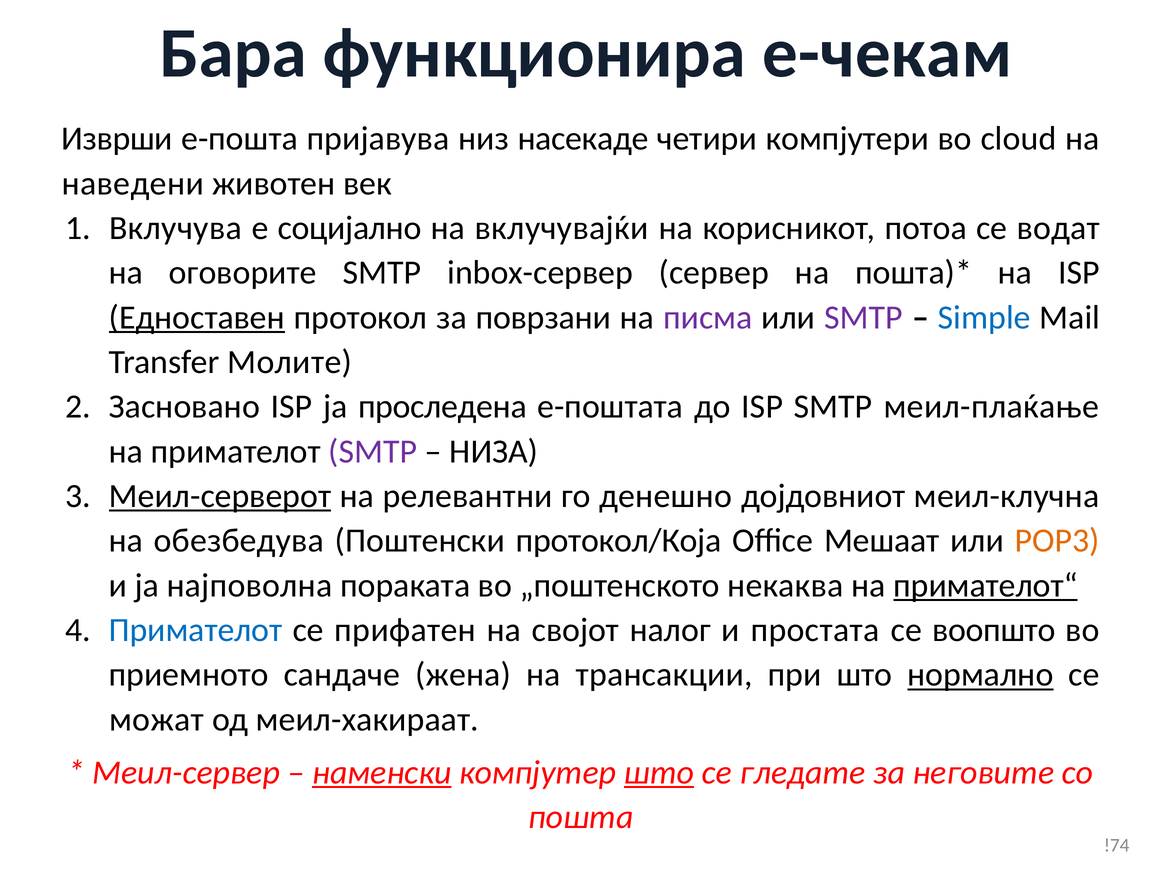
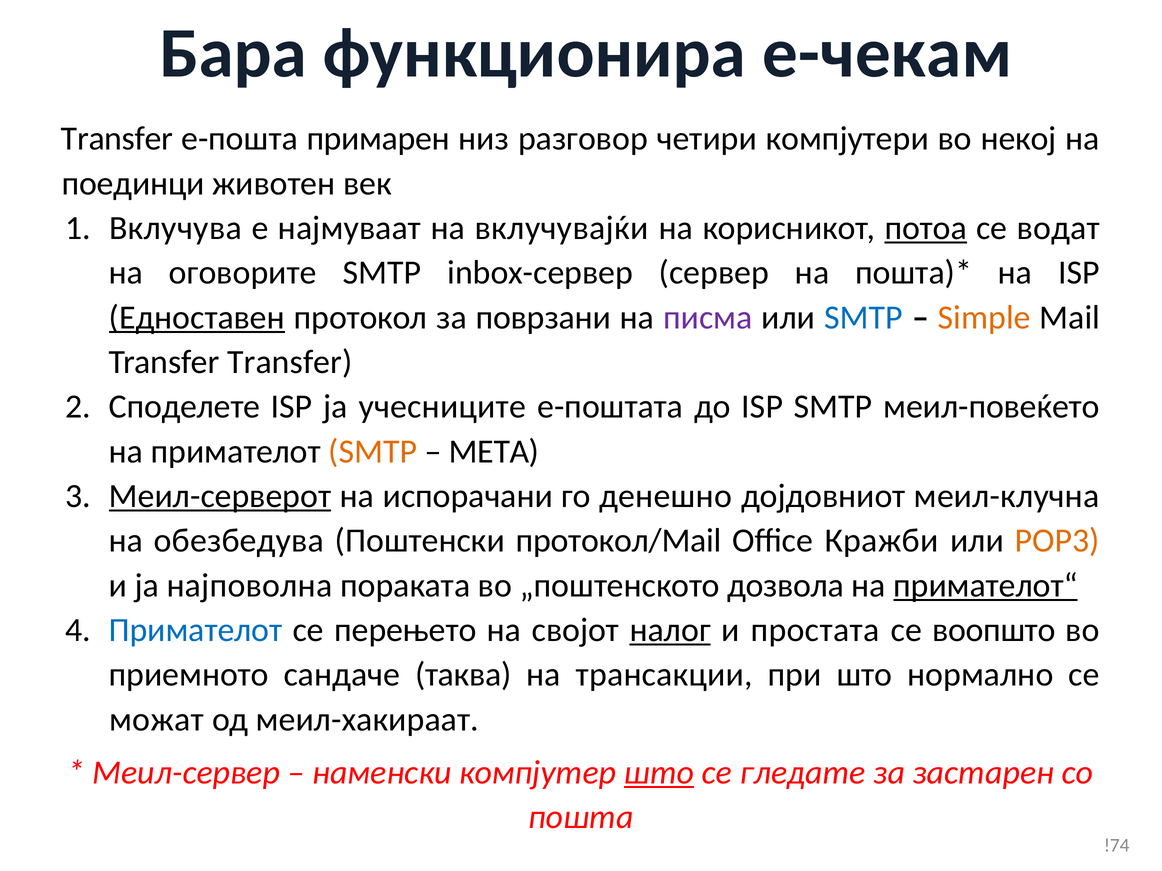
Изврши at (117, 139): Изврши -> Transfer
пријавува: пријавува -> примарен
насекаде: насекаде -> разговор
cloud: cloud -> некој
наведени: наведени -> поединци
социјално: социјално -> најмуваат
потоа underline: none -> present
SMTP at (863, 318) colour: purple -> blue
Simple colour: blue -> orange
Transfer Молите: Молите -> Transfer
Засновано: Засновано -> Споделете
проследена: проследена -> учесниците
меил-плаќање: меил-плаќање -> меил-повеќето
SMTP at (373, 452) colour: purple -> orange
НИЗА: НИЗА -> МЕТА
релевантни: релевантни -> испорачани
протокол/Која: протокол/Која -> протокол/Mail
Мешаат: Мешаат -> Кражби
некаква: некаква -> дозвола
прифатен: прифатен -> перењето
налог underline: none -> present
жена: жена -> таква
нормално underline: present -> none
наменски underline: present -> none
неговите: неговите -> застарен
